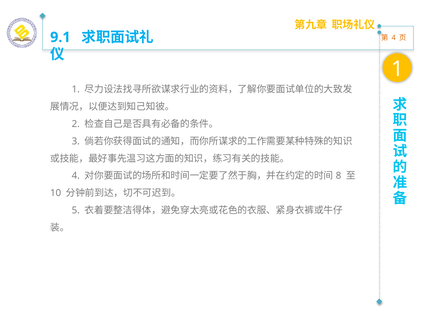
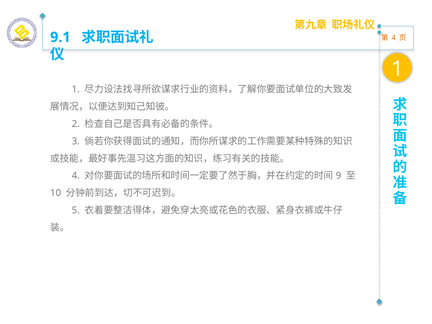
8: 8 -> 9
